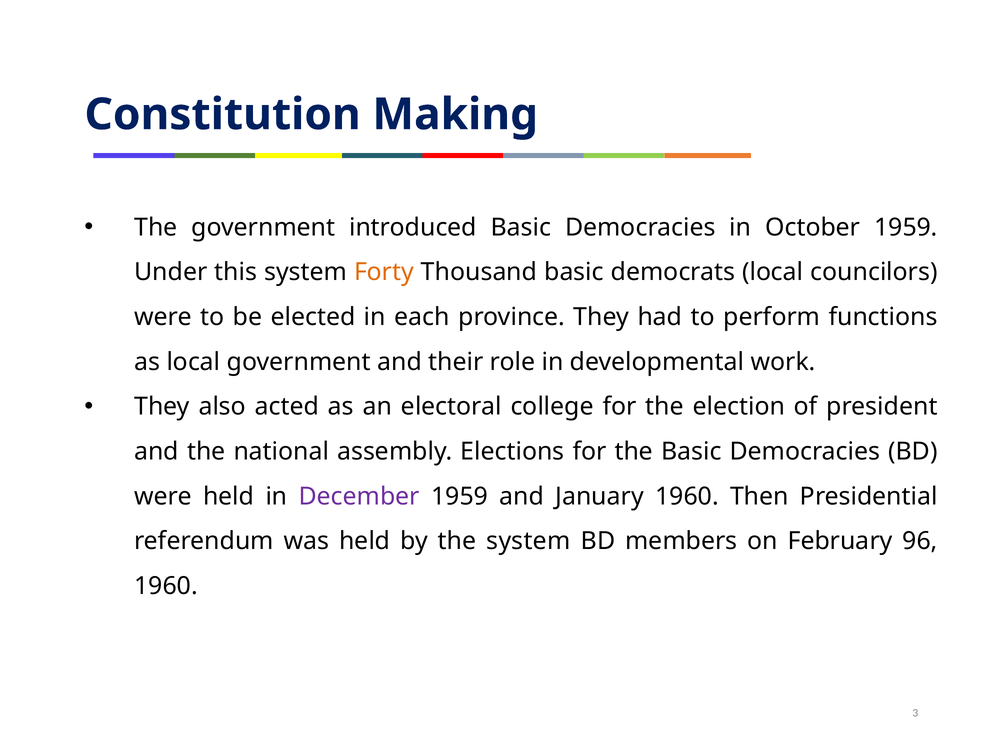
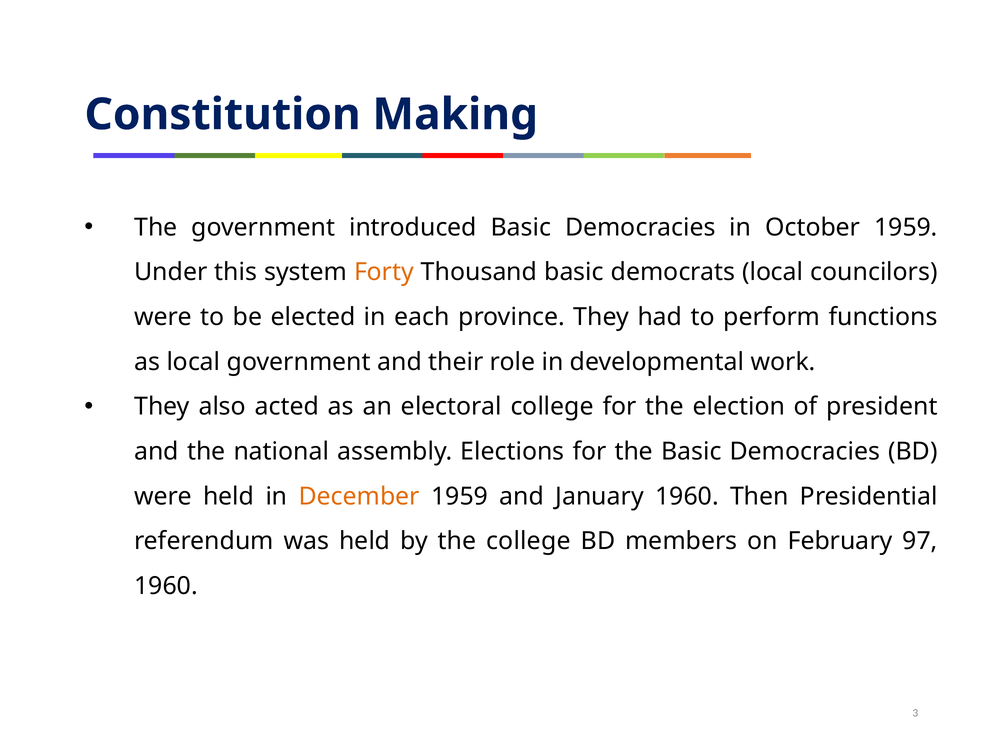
December colour: purple -> orange
the system: system -> college
96: 96 -> 97
